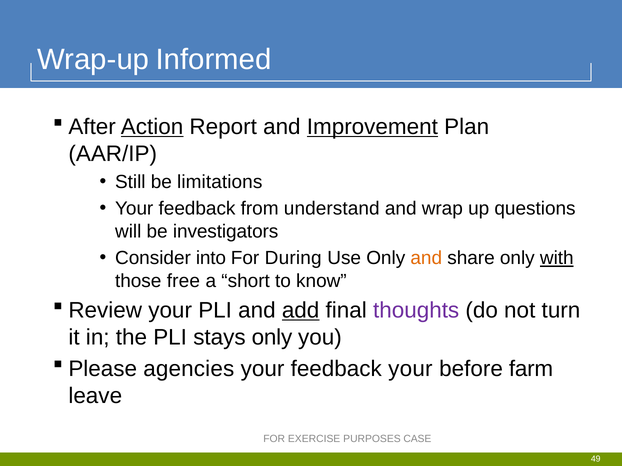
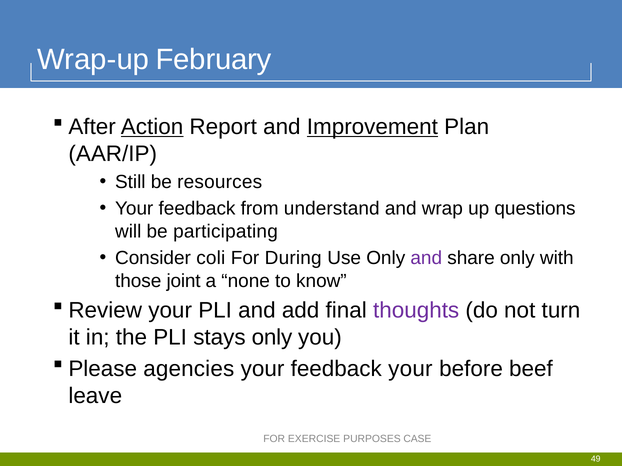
Informed: Informed -> February
limitations: limitations -> resources
investigators: investigators -> participating
into: into -> coli
and at (426, 258) colour: orange -> purple
with underline: present -> none
free: free -> joint
short: short -> none
add underline: present -> none
farm: farm -> beef
